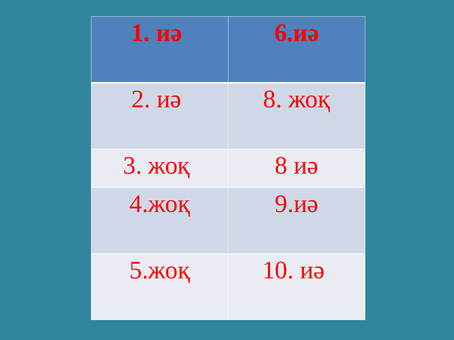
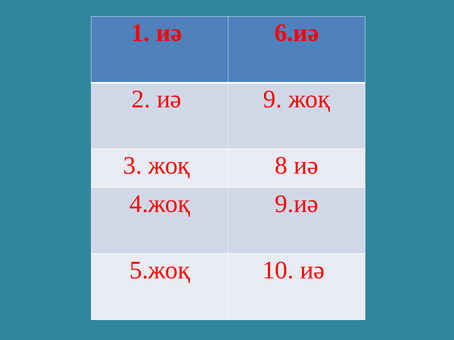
иә 8: 8 -> 9
